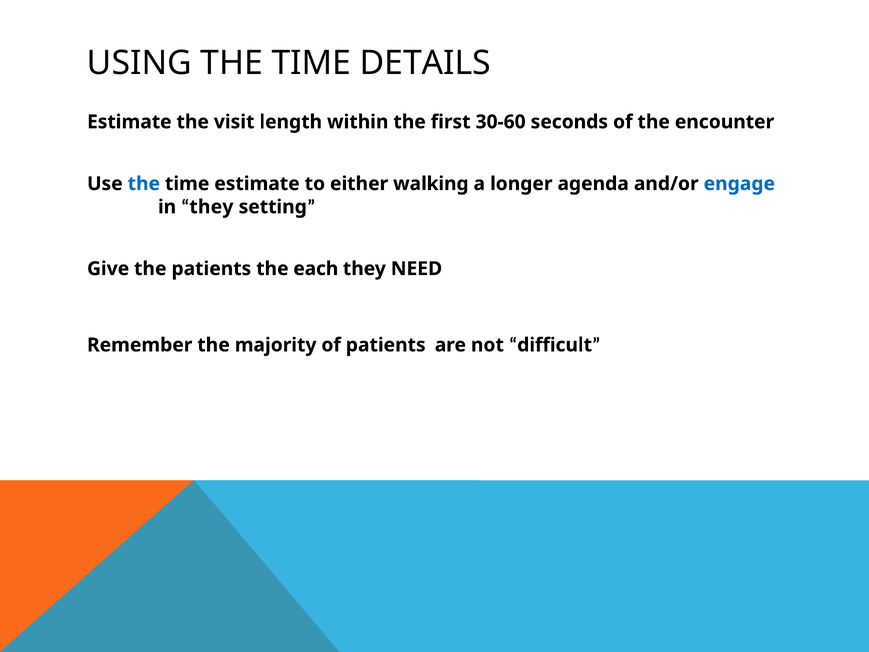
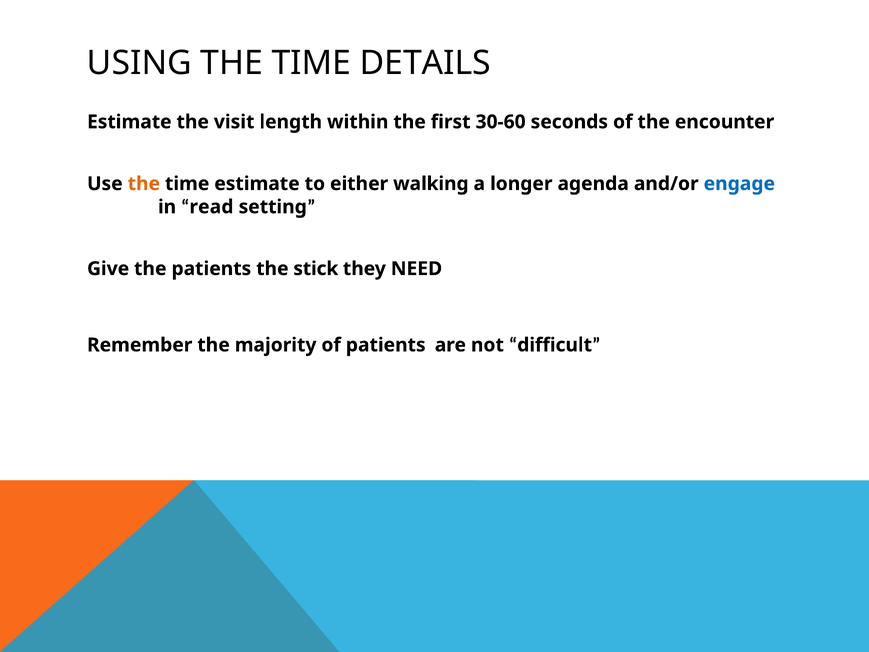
the at (144, 184) colour: blue -> orange
they at (211, 207): they -> read
each: each -> stick
